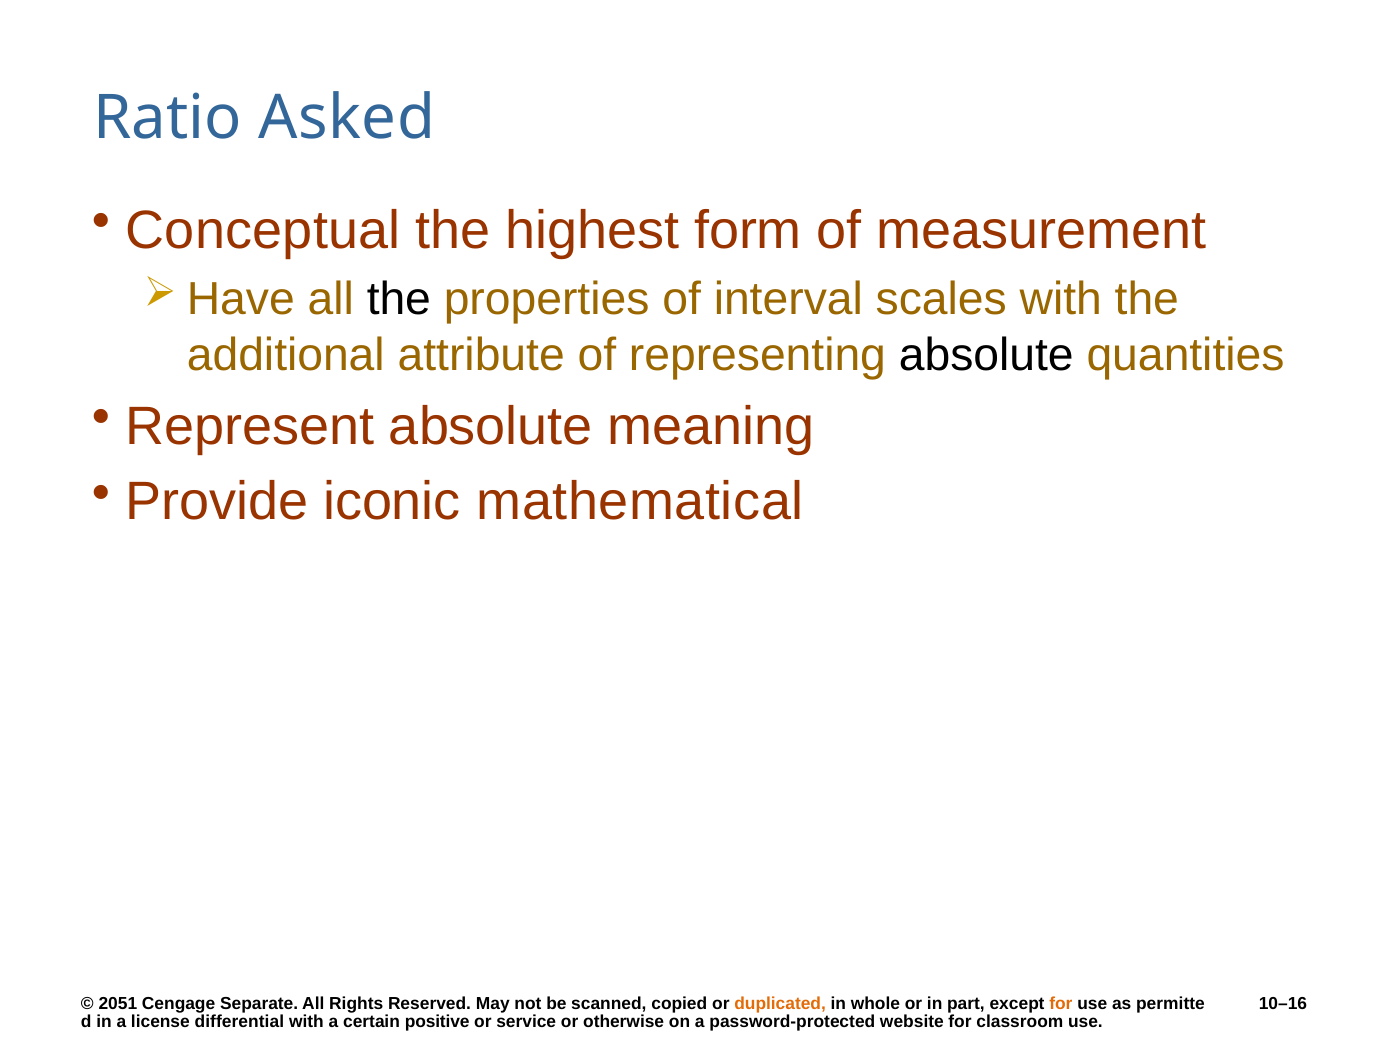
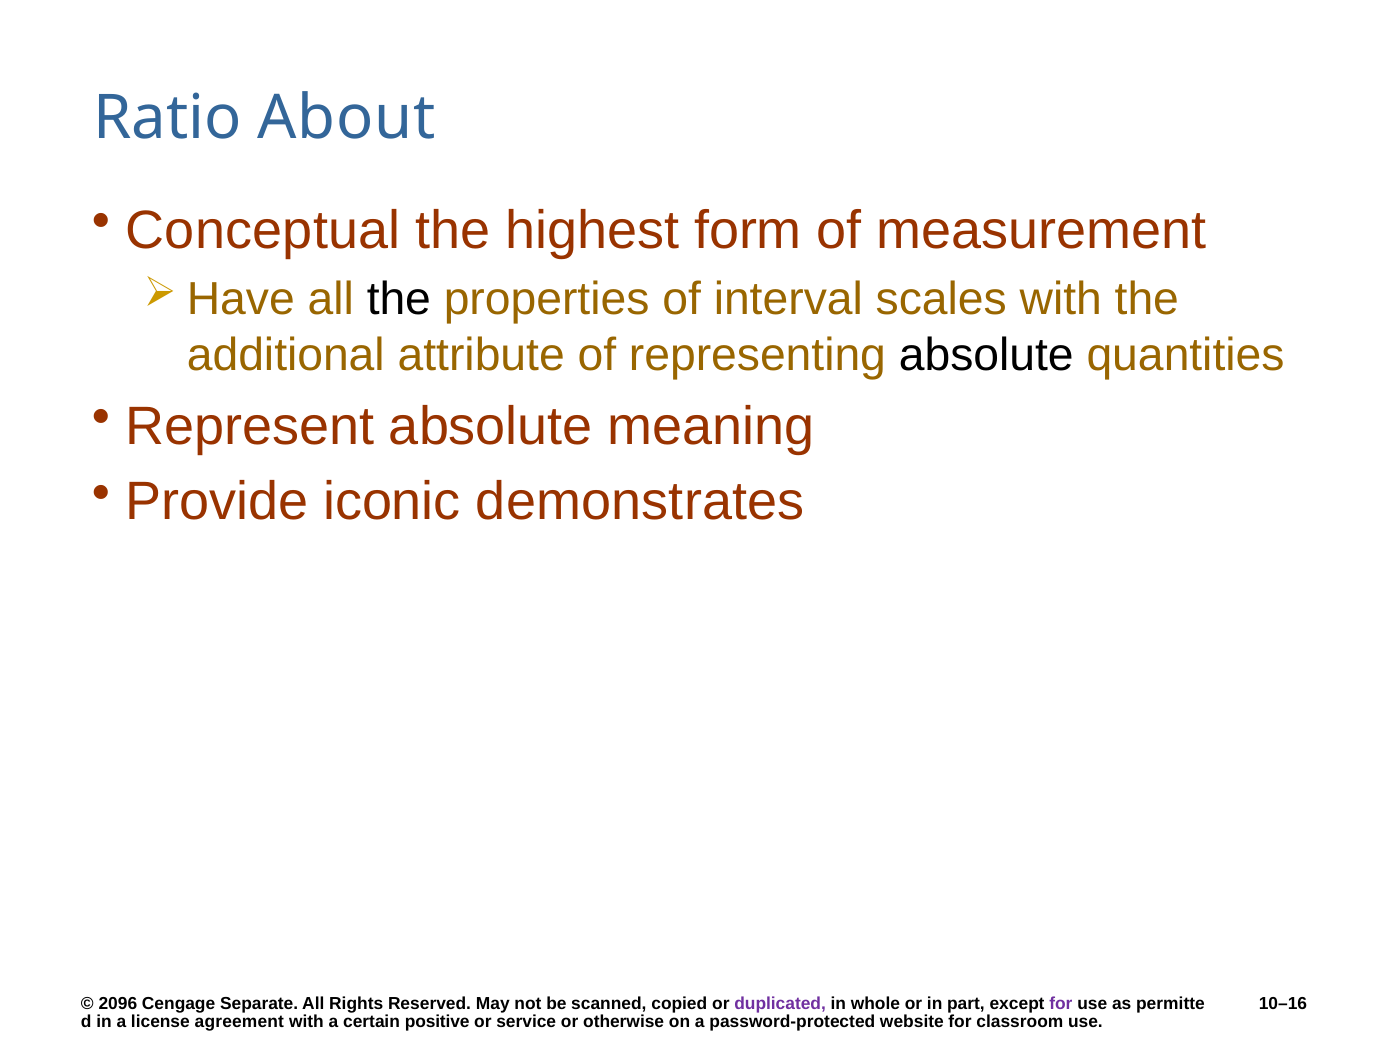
Asked: Asked -> About
mathematical: mathematical -> demonstrates
2051: 2051 -> 2096
duplicated colour: orange -> purple
for at (1061, 1004) colour: orange -> purple
differential: differential -> agreement
